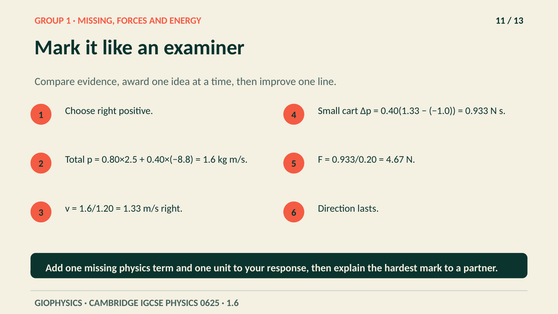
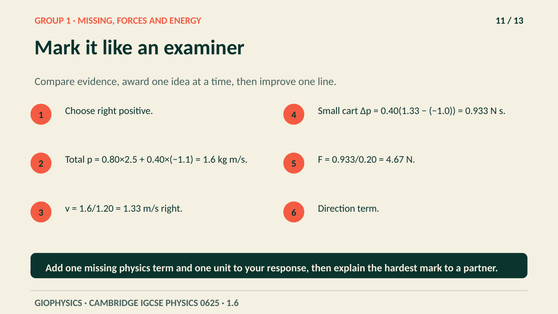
0.40×(−8.8: 0.40×(−8.8 -> 0.40×(−1.1
Direction lasts: lasts -> term
